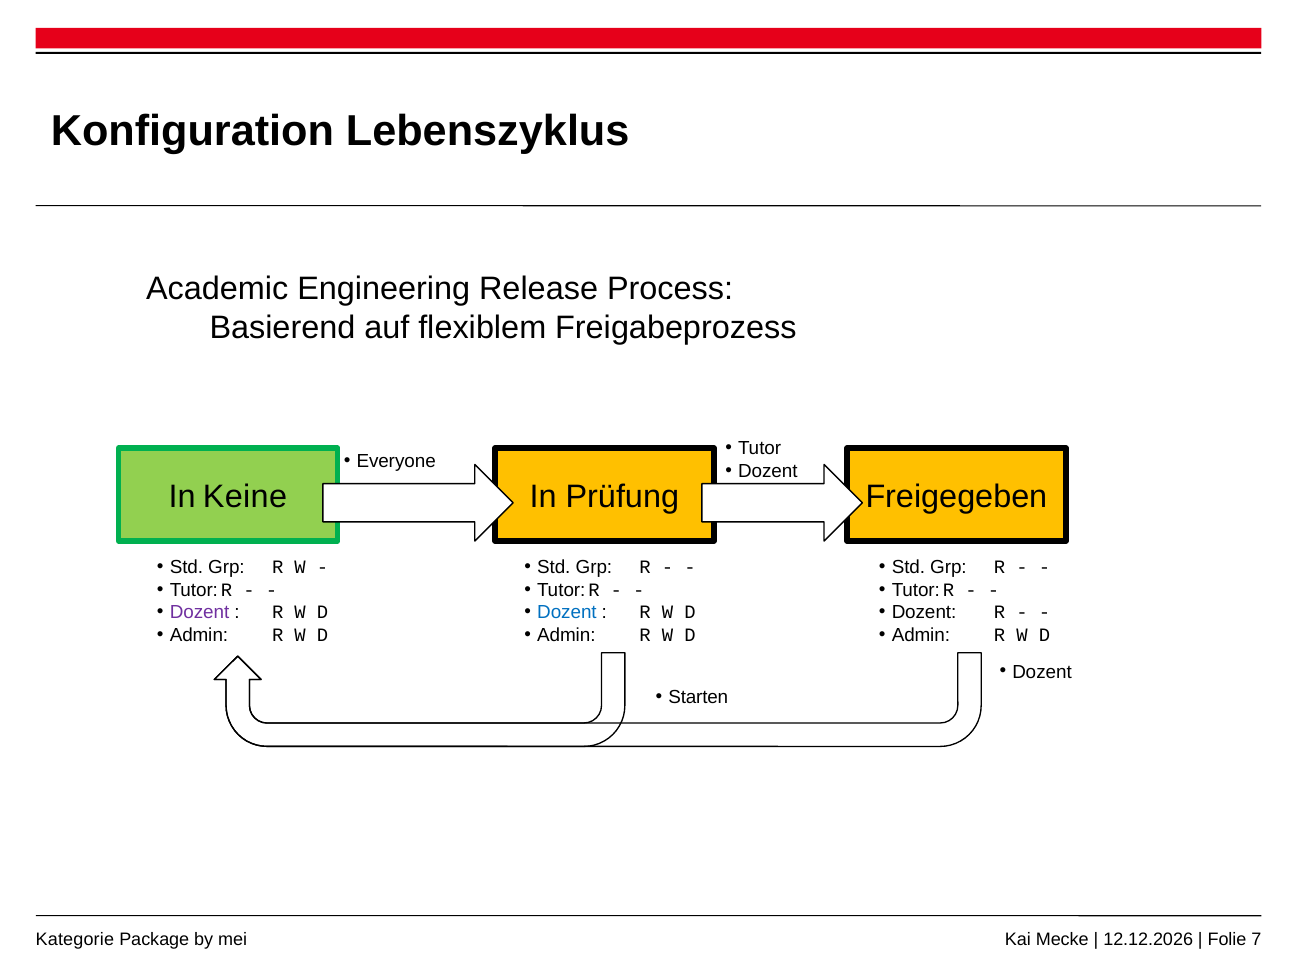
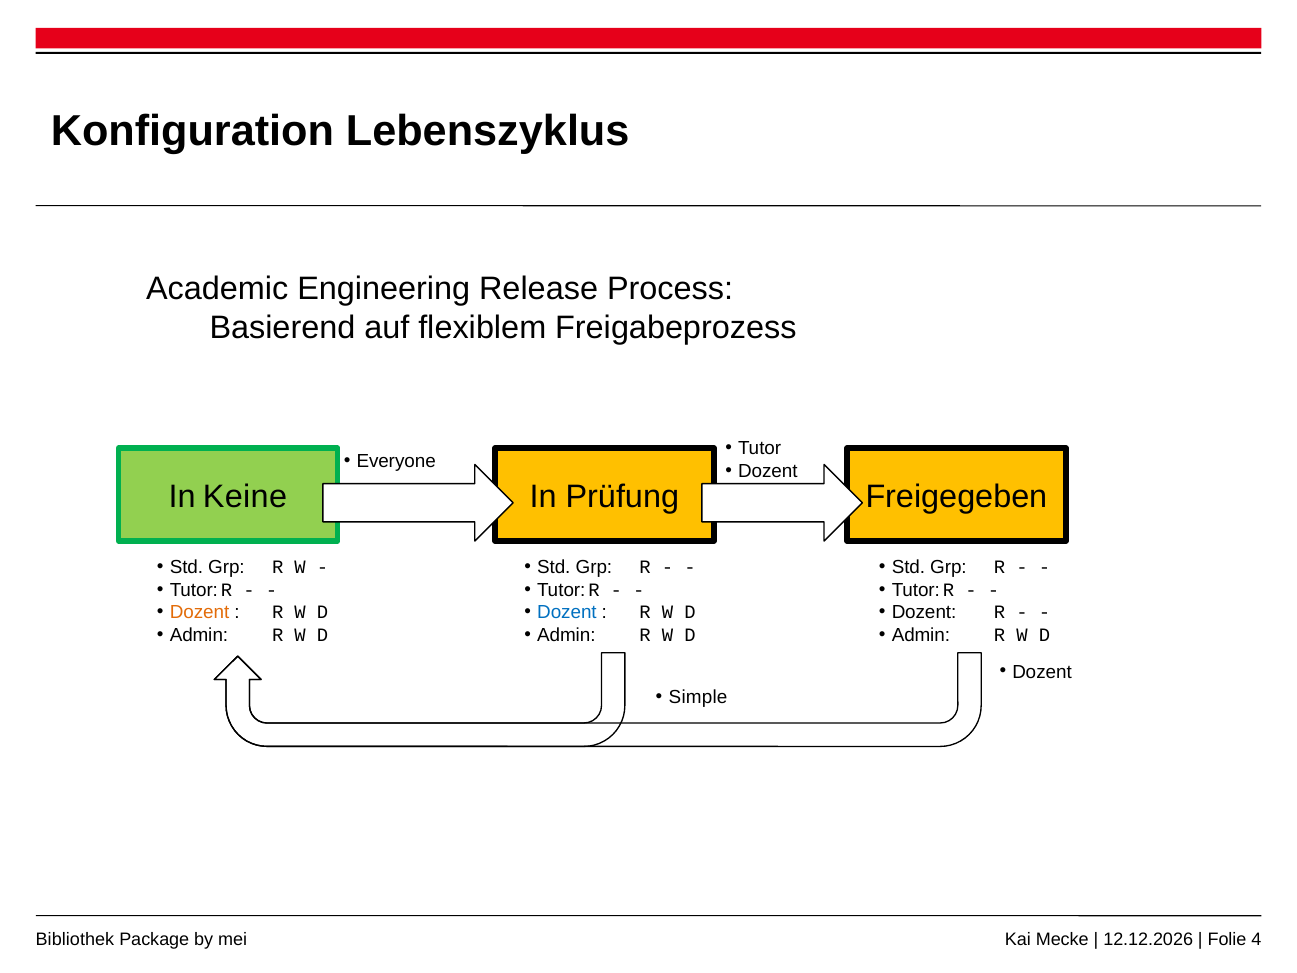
Dozent at (200, 613) colour: purple -> orange
Starten: Starten -> Simple
Kategorie: Kategorie -> Bibliothek
7: 7 -> 4
